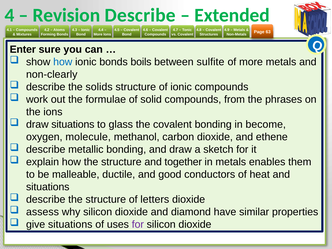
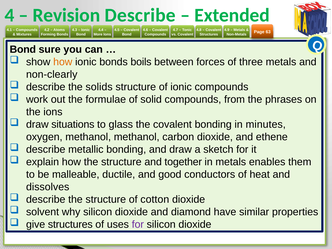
Enter at (23, 49): Enter -> Bond
how at (63, 62) colour: blue -> orange
sulfite: sulfite -> forces
of more: more -> three
become: become -> minutes
oxygen molecule: molecule -> methanol
situations at (48, 187): situations -> dissolves
letters: letters -> cotton
assess: assess -> solvent
give situations: situations -> structures
